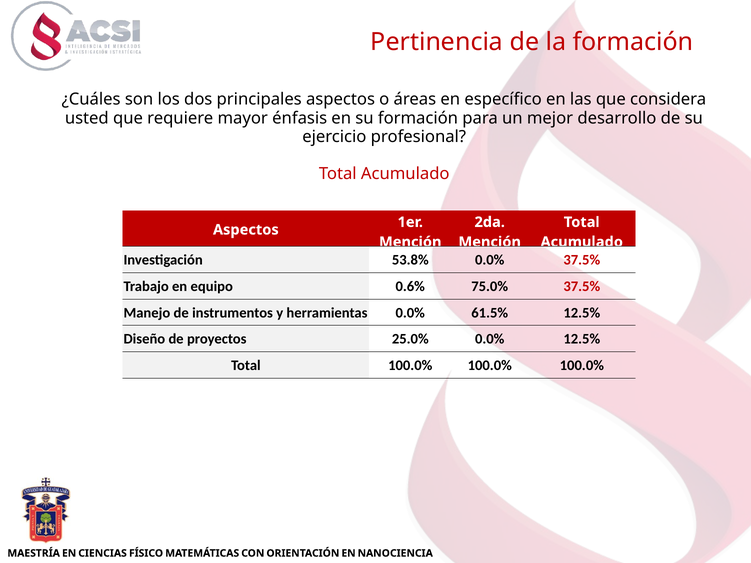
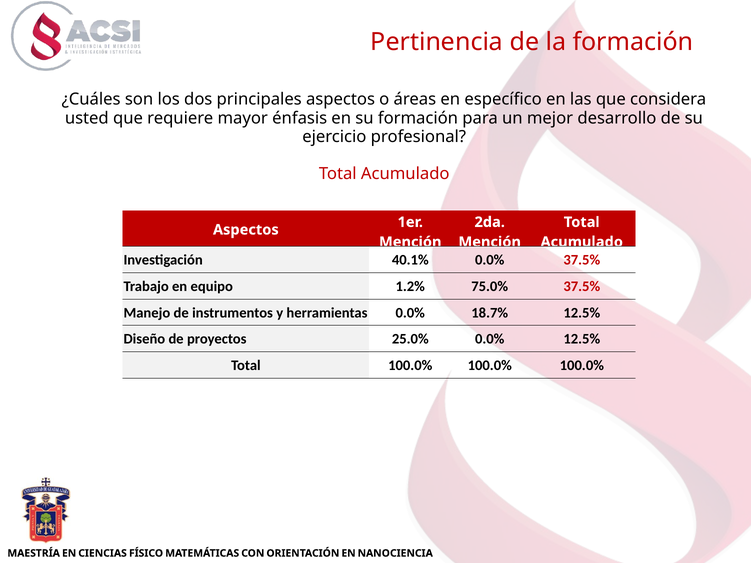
53.8%: 53.8% -> 40.1%
0.6%: 0.6% -> 1.2%
61.5%: 61.5% -> 18.7%
